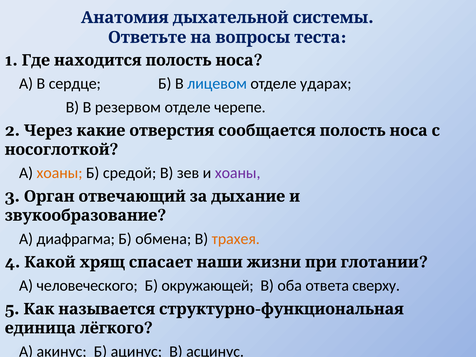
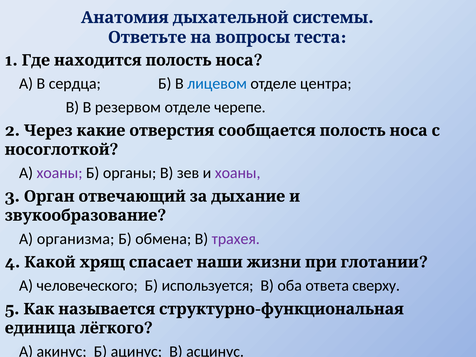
сердце: сердце -> сердца
ударах: ударах -> центра
хоаны at (60, 173) colour: orange -> purple
средой: средой -> органы
диафрагма: диафрагма -> организма
трахея colour: orange -> purple
окружающей: окружающей -> используется
